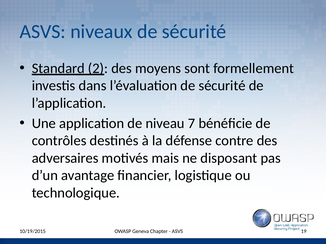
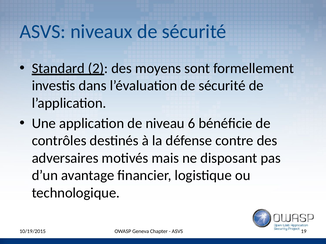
7: 7 -> 6
